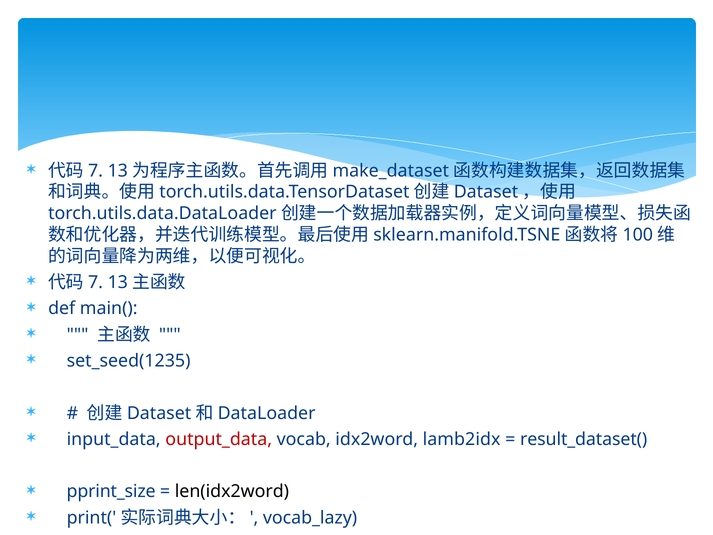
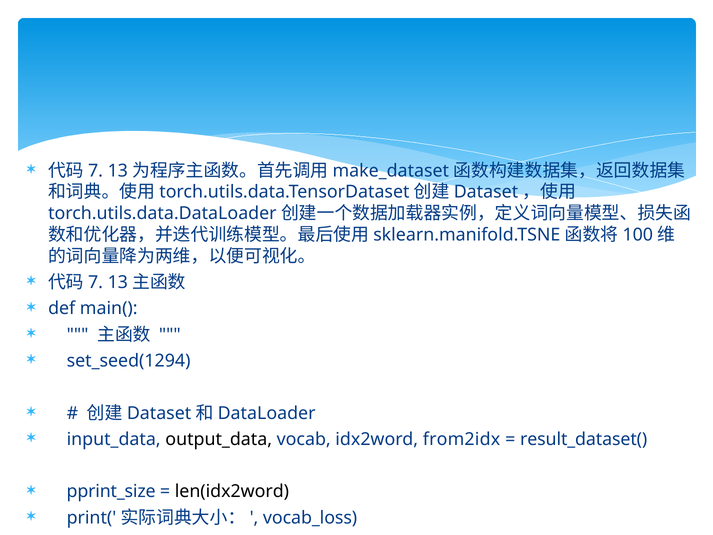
set_seed(1235: set_seed(1235 -> set_seed(1294
output_data colour: red -> black
lamb2idx: lamb2idx -> from2idx
vocab_lazy: vocab_lazy -> vocab_loss
